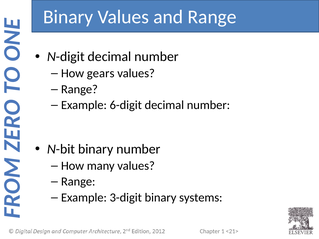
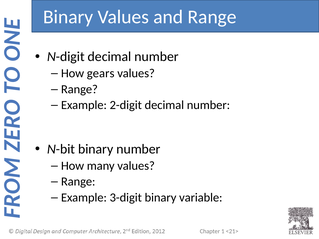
6-digit: 6-digit -> 2-digit
systems: systems -> variable
